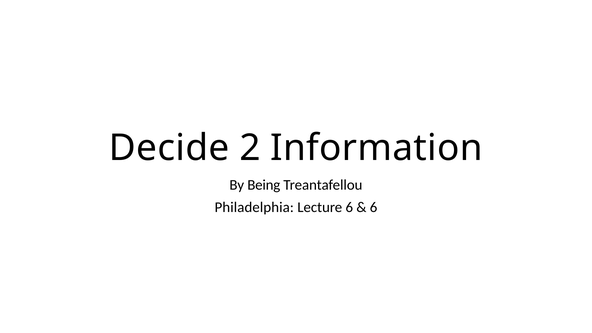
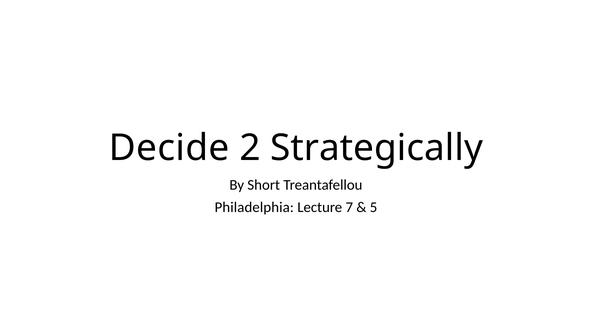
Information: Information -> Strategically
Being: Being -> Short
Lecture 6: 6 -> 7
6 at (374, 207): 6 -> 5
